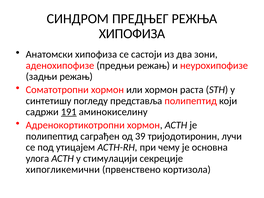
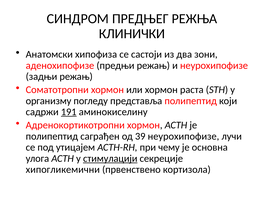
ХИПОФИЗА at (132, 34): ХИПОФИЗА -> КЛИНИЧКИ
синтетишу: синтетишу -> организму
39 тријодотиронин: тријодотиронин -> неурохипофизе
стимулацији underline: none -> present
